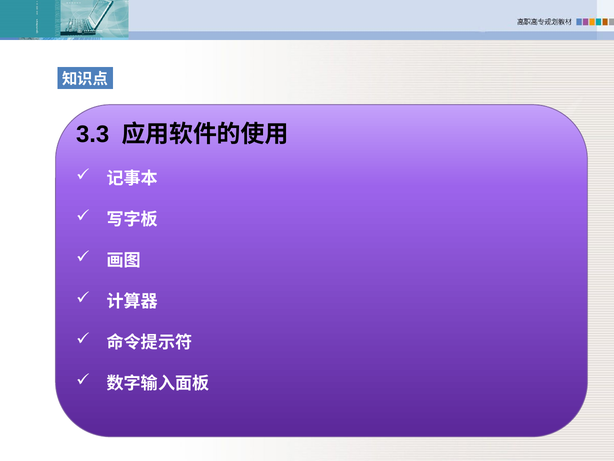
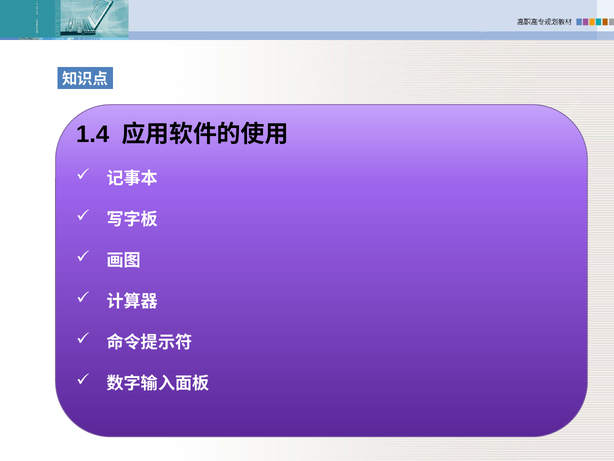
3.3: 3.3 -> 1.4
